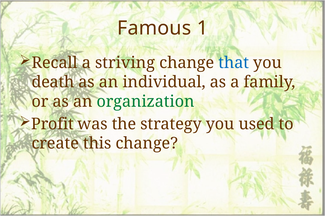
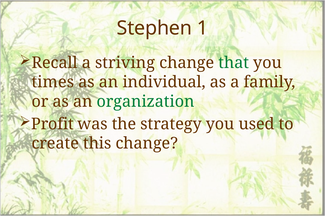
Famous: Famous -> Stephen
that colour: blue -> green
death: death -> times
